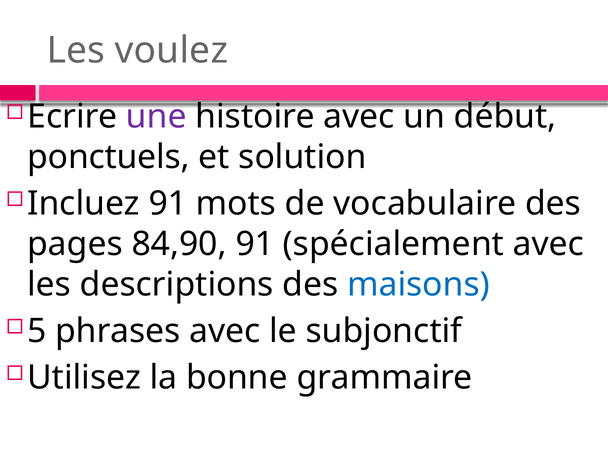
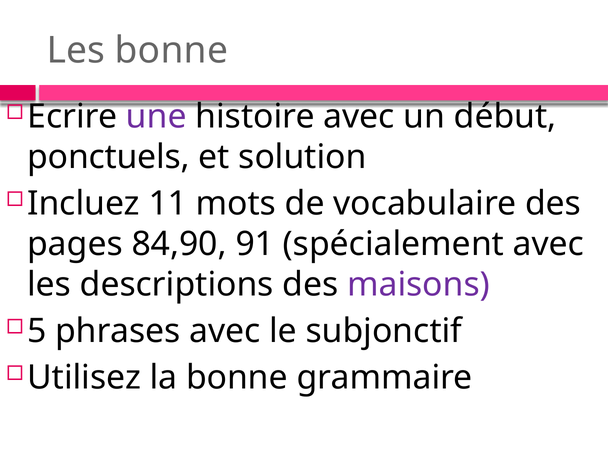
Les voulez: voulez -> bonne
Incluez 91: 91 -> 11
maisons colour: blue -> purple
